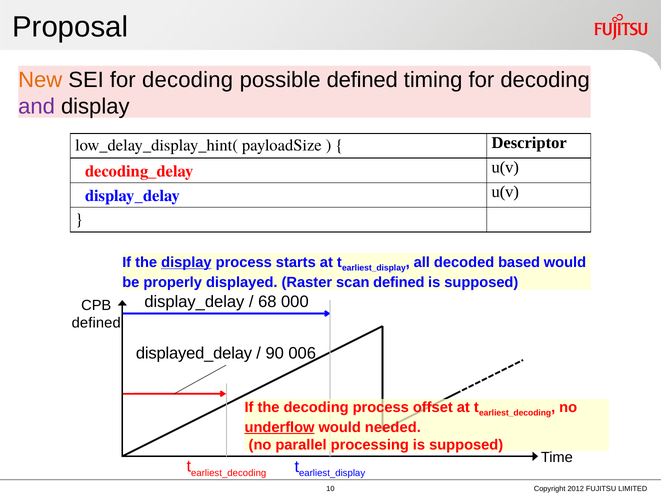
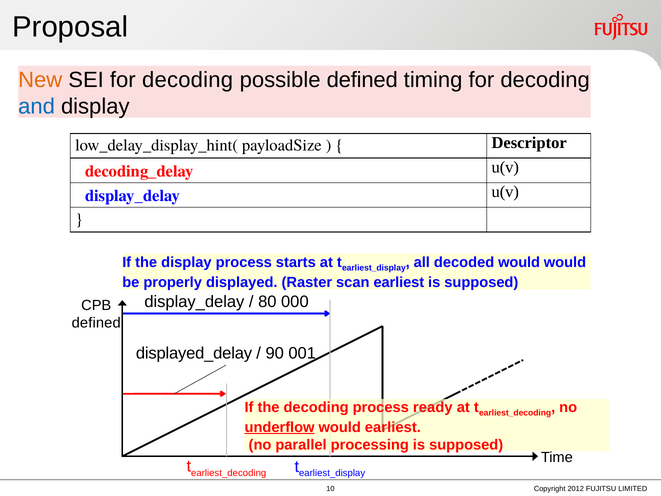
and colour: purple -> blue
display at (186, 262) underline: present -> none
decoded based: based -> would
scan defined: defined -> earliest
68: 68 -> 80
006: 006 -> 001
offset: offset -> ready
would needed: needed -> earliest
